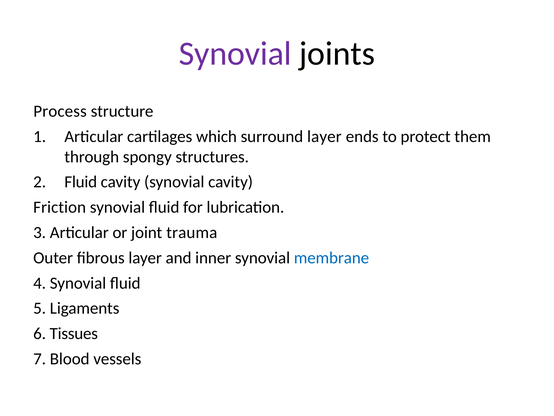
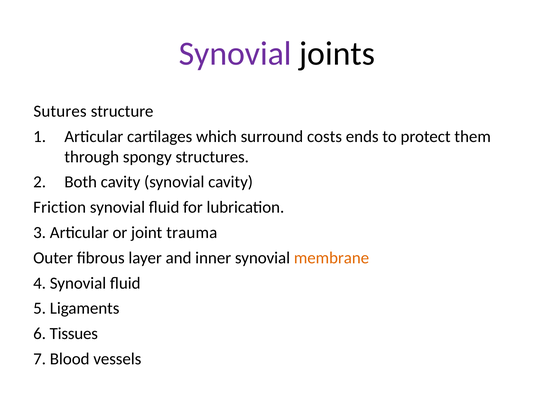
Process: Process -> Sutures
surround layer: layer -> costs
Fluid at (81, 182): Fluid -> Both
membrane colour: blue -> orange
